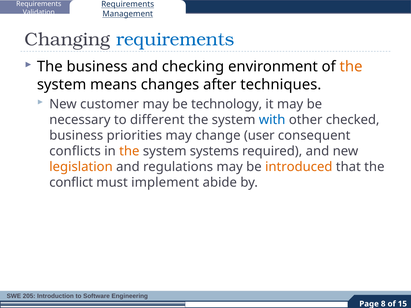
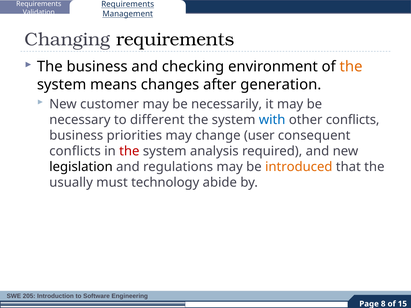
requirements at (175, 40) colour: blue -> black
techniques: techniques -> generation
technology: technology -> necessarily
other checked: checked -> conflicts
the at (129, 151) colour: orange -> red
systems: systems -> analysis
legislation colour: orange -> black
conflict: conflict -> usually
implement: implement -> technology
